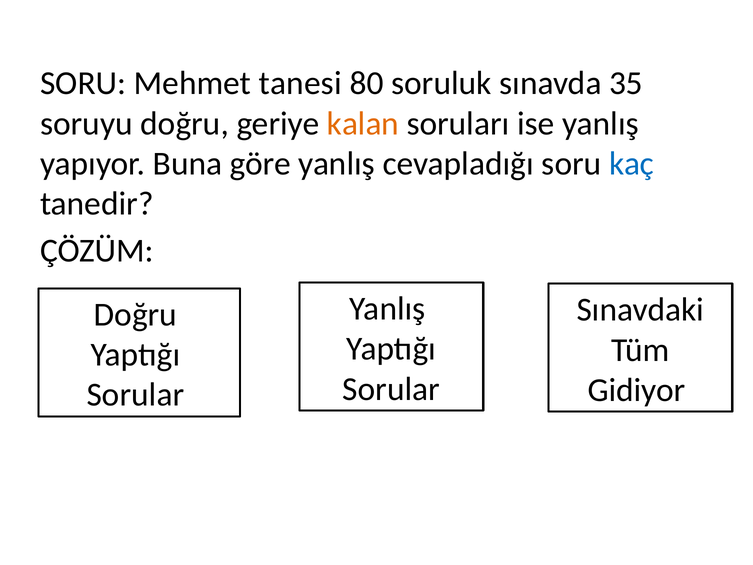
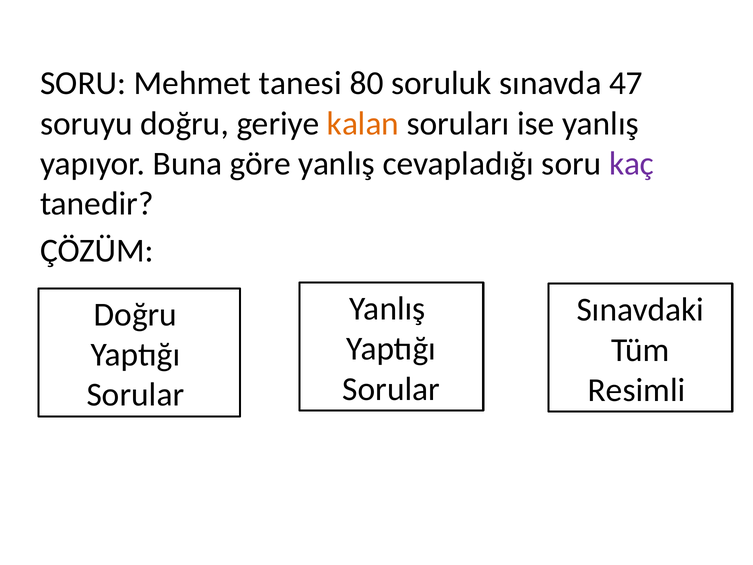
35: 35 -> 47
kaç colour: blue -> purple
Gidiyor: Gidiyor -> Resimli
